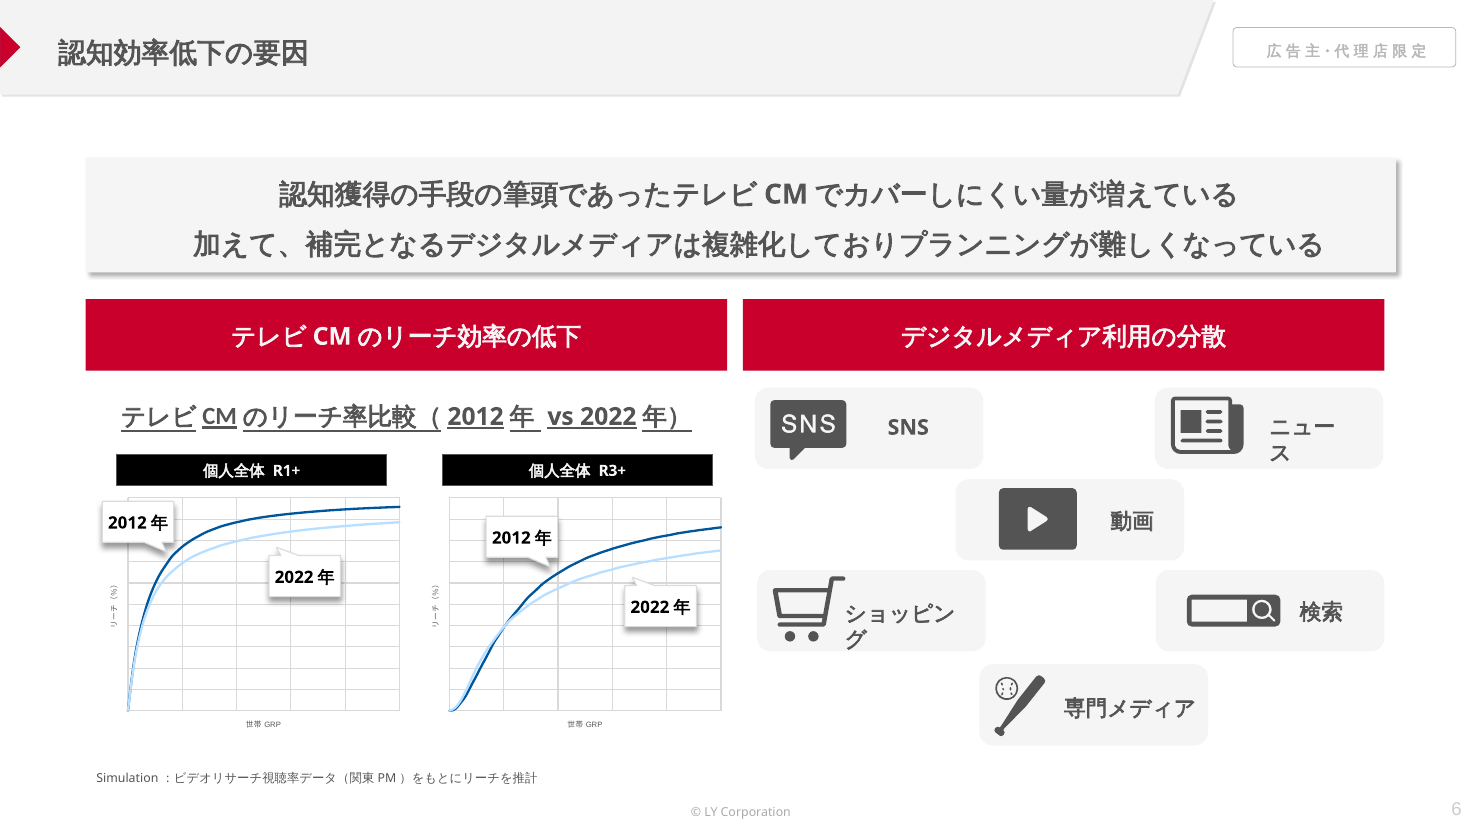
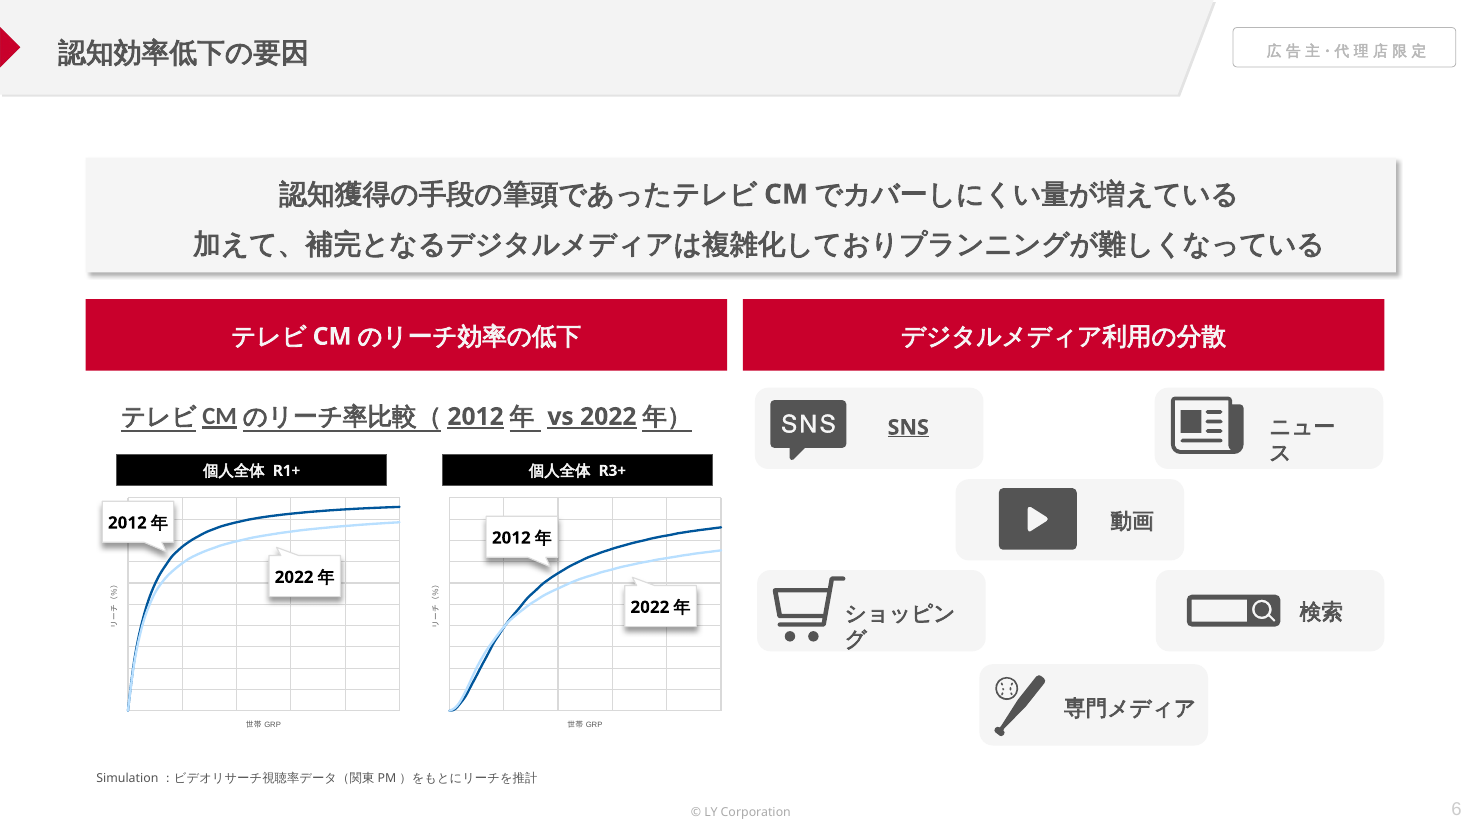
SNS underline: none -> present
